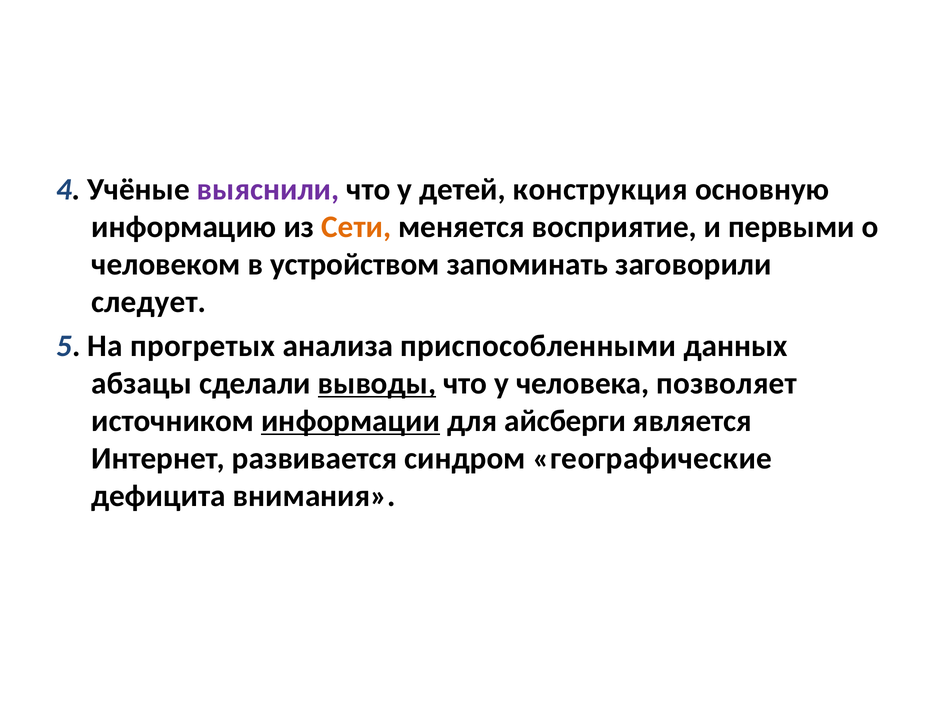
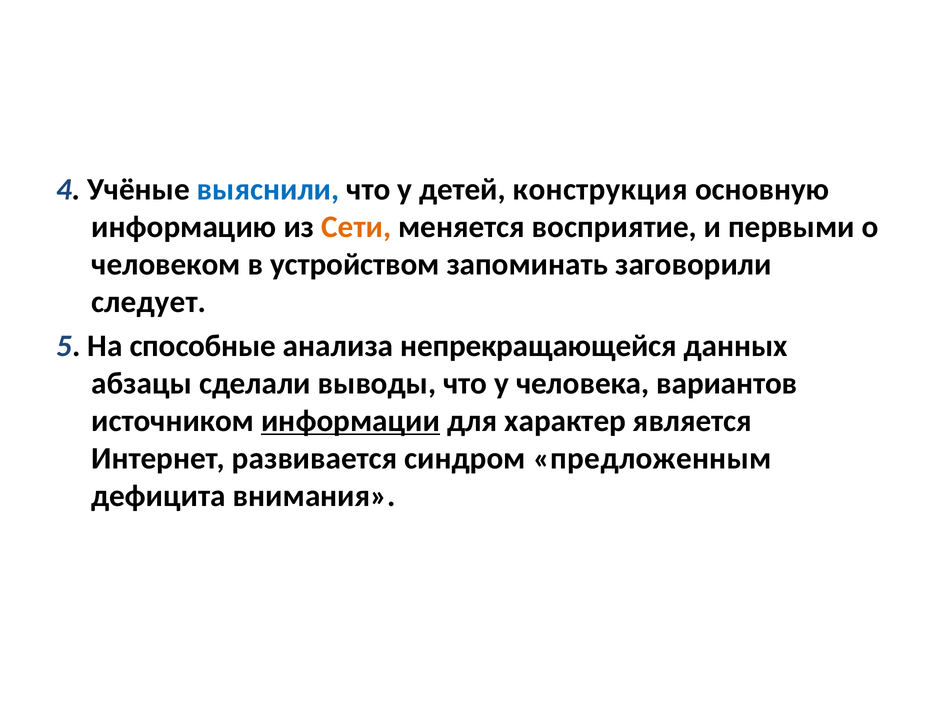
выяснили colour: purple -> blue
прогретых: прогретых -> способные
приспособленными: приспособленными -> непрекращающейся
выводы underline: present -> none
позволяет: позволяет -> вариантов
айсберги: айсберги -> характер
географические: географические -> предложенным
